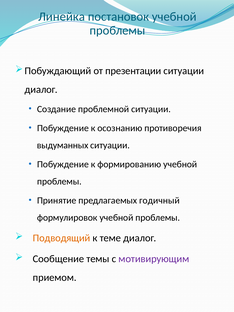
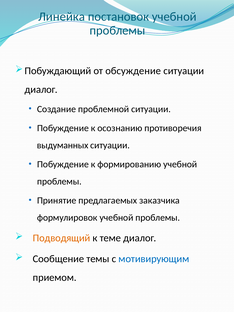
презентации: презентации -> обсуждение
годичный: годичный -> заказчика
мотивирующим colour: purple -> blue
